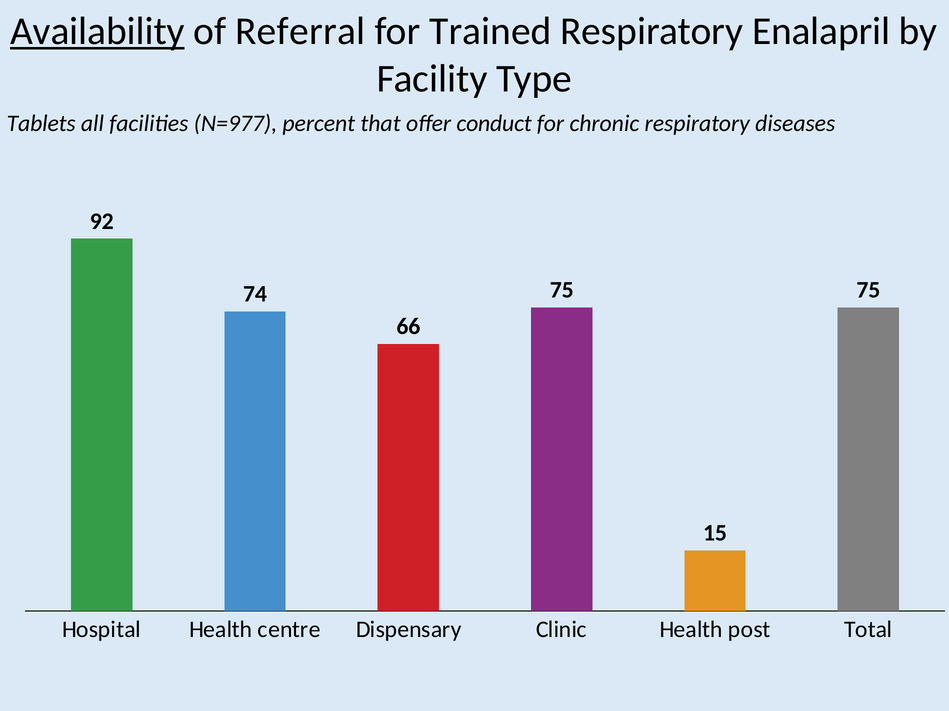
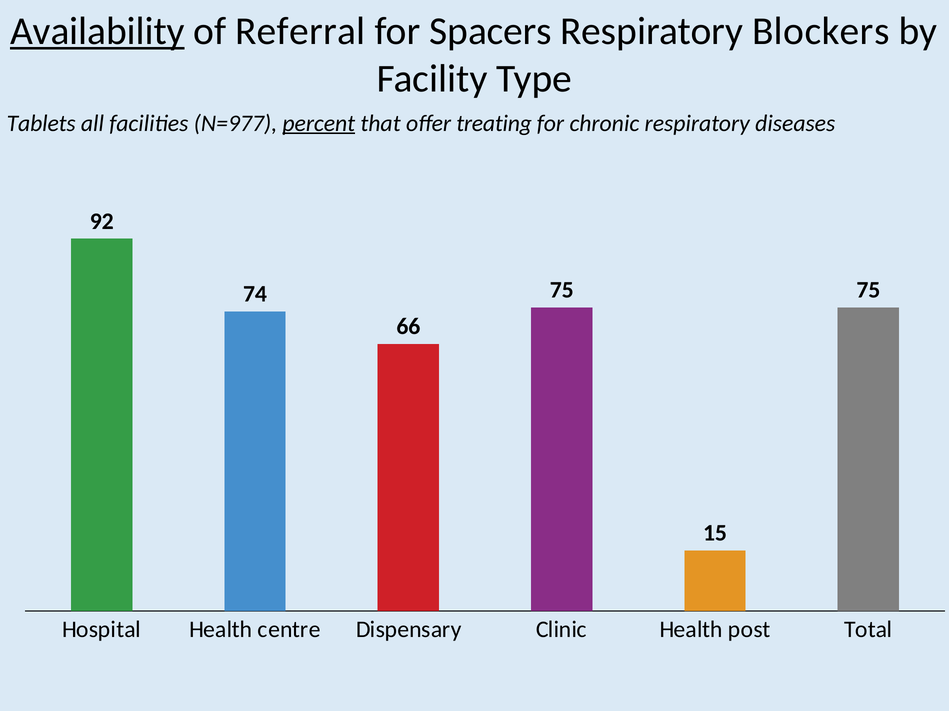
Trained: Trained -> Spacers
Enalapril: Enalapril -> Blockers
percent underline: none -> present
conduct: conduct -> treating
